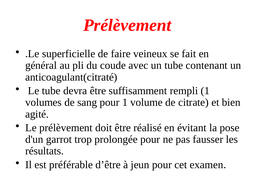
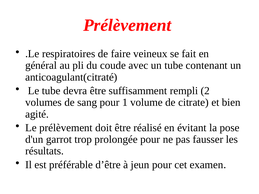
superficielle: superficielle -> respiratoires
rempli 1: 1 -> 2
